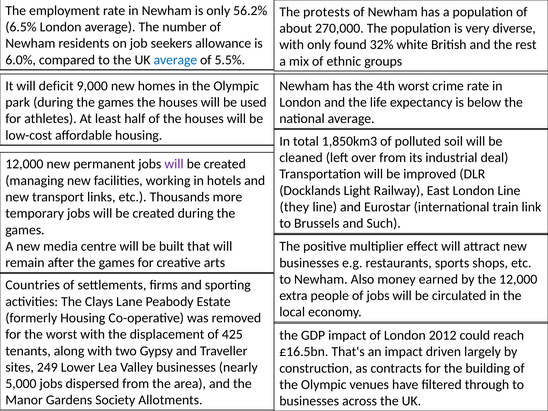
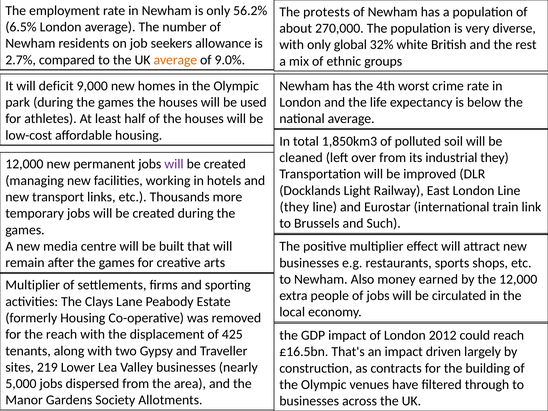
found: found -> global
6.0%: 6.0% -> 2.7%
average at (175, 60) colour: blue -> orange
5.5%: 5.5% -> 9.0%
industrial deal: deal -> they
Countries at (33, 285): Countries -> Multiplier
the worst: worst -> reach
249: 249 -> 219
